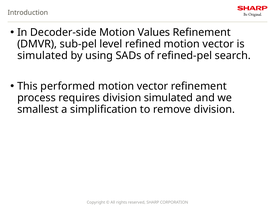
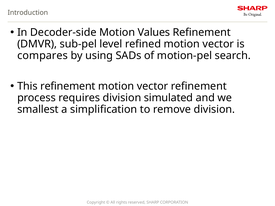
simulated at (43, 56): simulated -> compares
refined-pel: refined-pel -> motion-pel
This performed: performed -> refinement
